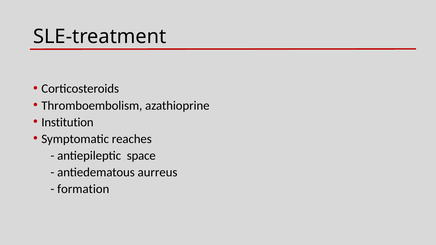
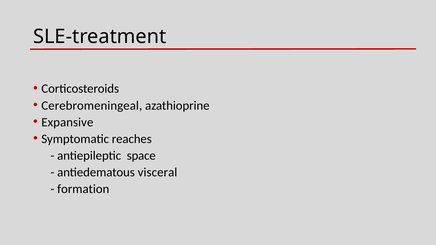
Thromboembolism: Thromboembolism -> Cerebromeningeal
Institution: Institution -> Expansive
aurreus: aurreus -> visceral
